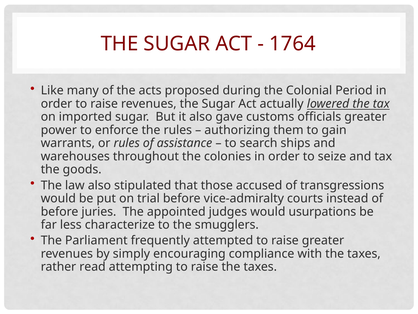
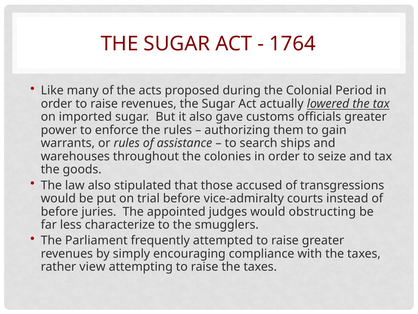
usurpations: usurpations -> obstructing
read: read -> view
